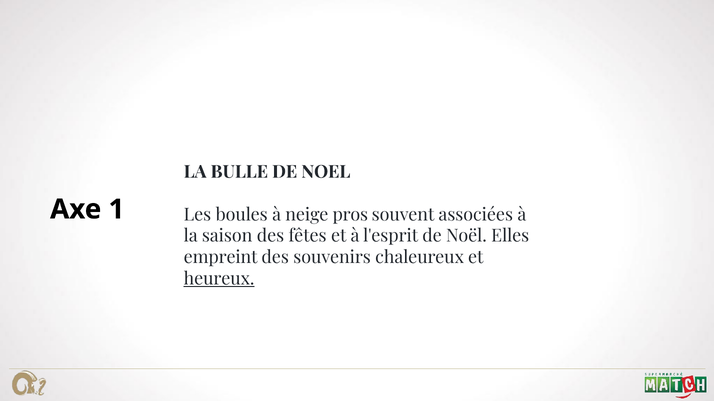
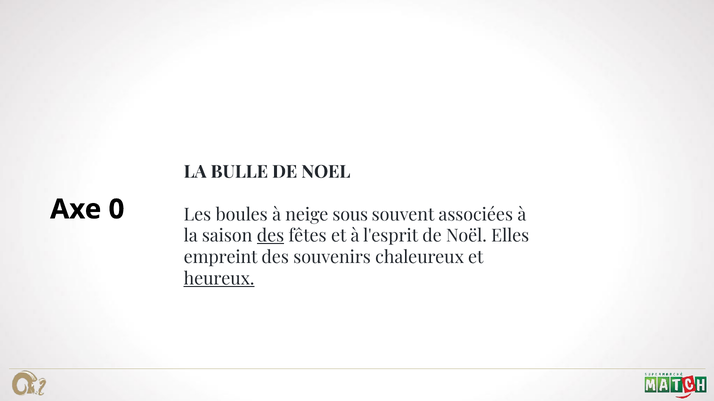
1: 1 -> 0
pros: pros -> sous
des at (271, 236) underline: none -> present
